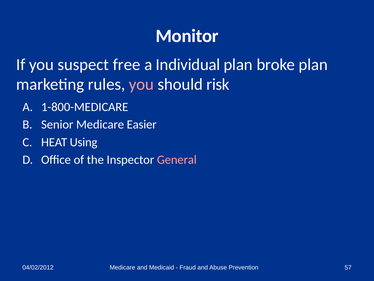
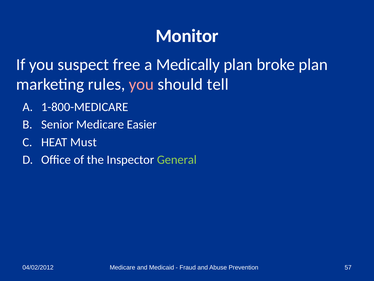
Individual: Individual -> Medically
risk: risk -> tell
Using: Using -> Must
General colour: pink -> light green
